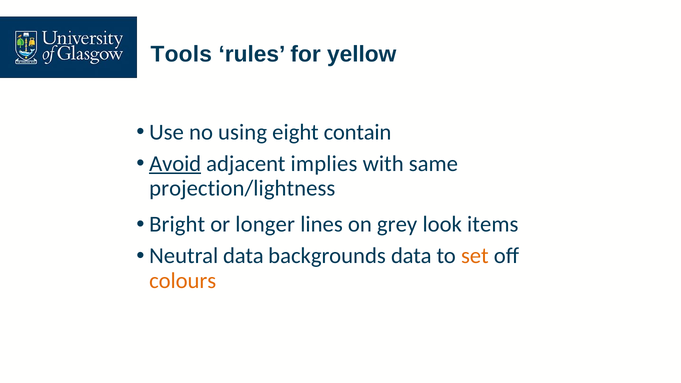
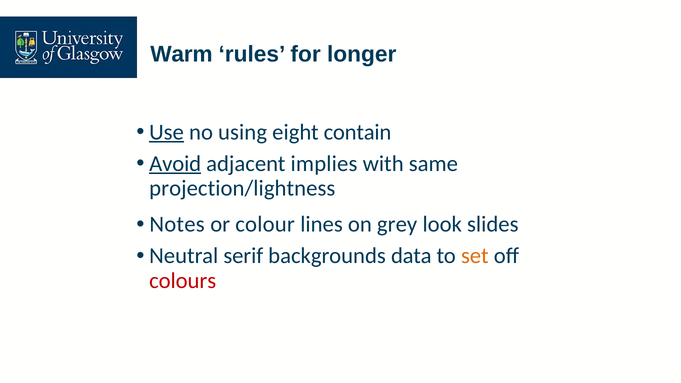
Tools: Tools -> Warm
yellow: yellow -> longer
Use underline: none -> present
Bright: Bright -> Notes
longer: longer -> colour
items: items -> slides
Neutral data: data -> serif
colours colour: orange -> red
